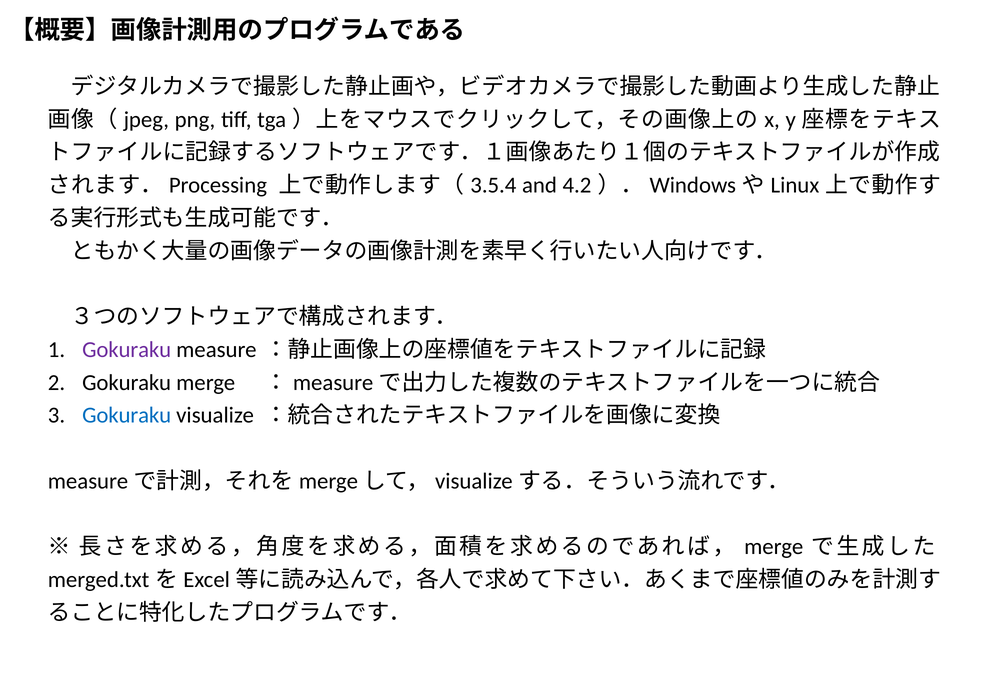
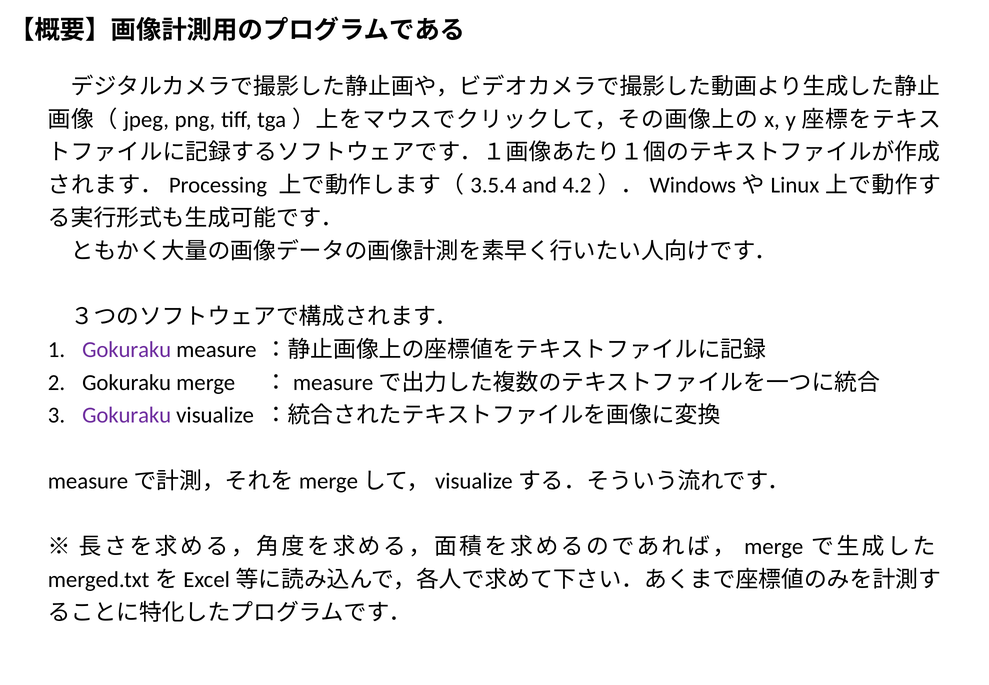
Gokuraku at (127, 415) colour: blue -> purple
